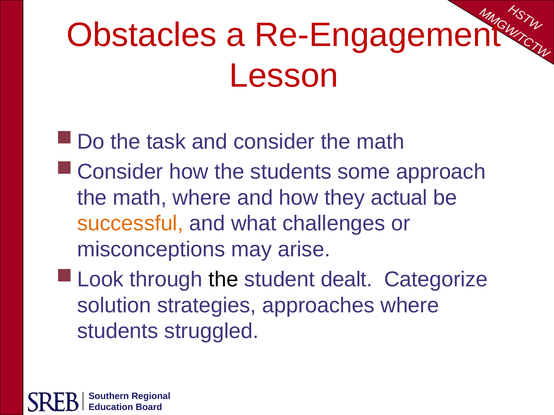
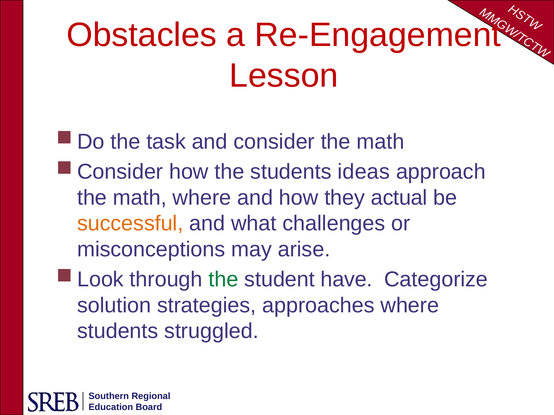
some: some -> ideas
the at (223, 280) colour: black -> green
dealt: dealt -> have
